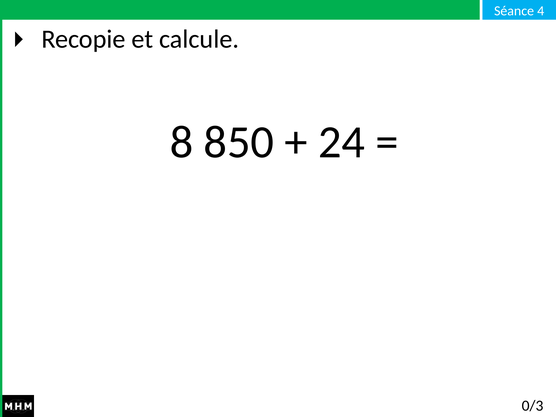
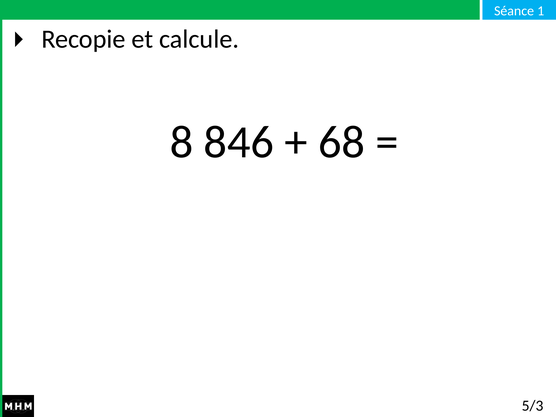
4: 4 -> 1
850: 850 -> 846
24: 24 -> 68
0/3: 0/3 -> 5/3
